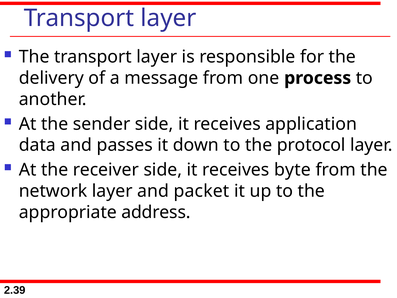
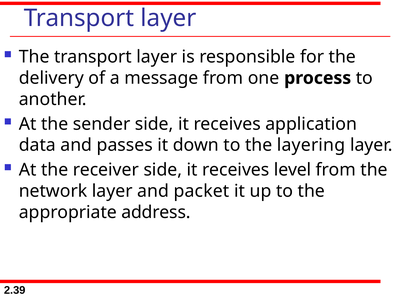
protocol: protocol -> layering
byte: byte -> level
